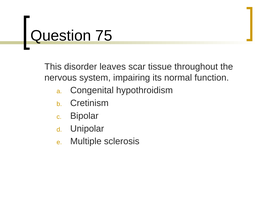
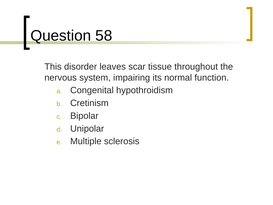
75: 75 -> 58
